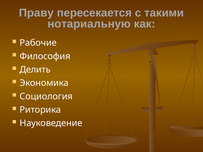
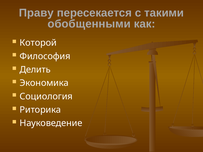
нотариальную: нотариальную -> обобщенными
Рабочие: Рабочие -> Которой
